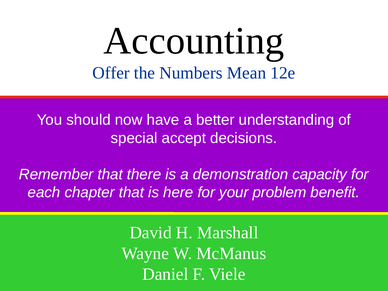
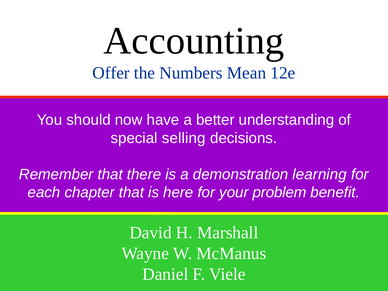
accept: accept -> selling
capacity: capacity -> learning
